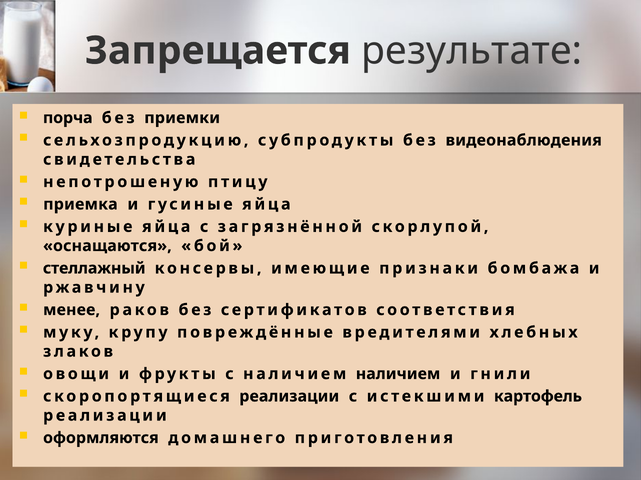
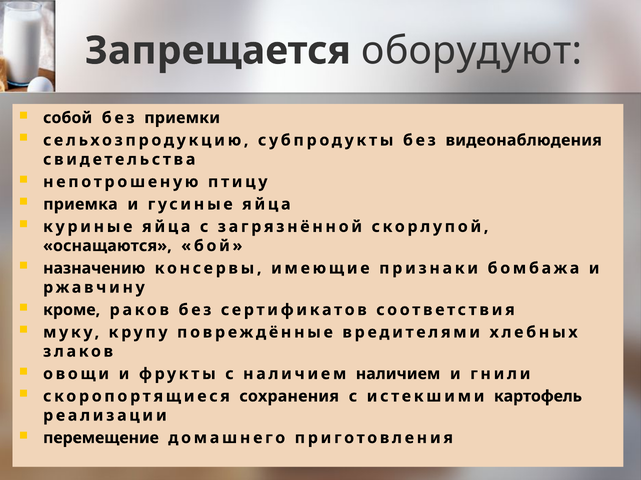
результате: результате -> оборудуют
порча: порча -> собой
стеллажный: стеллажный -> назначению
менее: менее -> кроме
скоропортящиеся реализации: реализации -> сохранения
оформляются: оформляются -> перемещение
